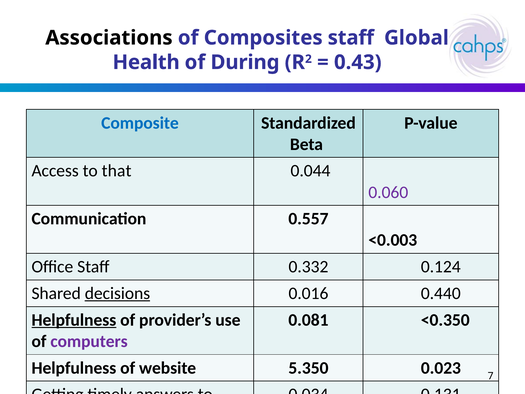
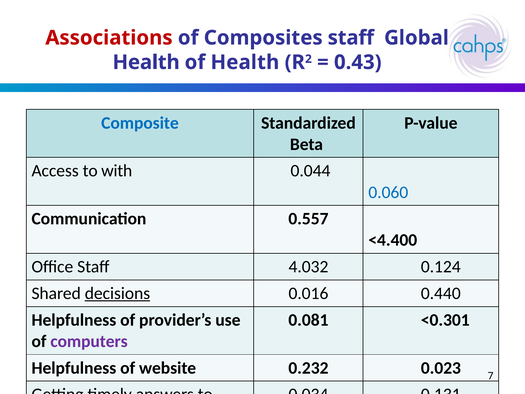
Associations colour: black -> red
of During: During -> Health
that: that -> with
0.060 colour: purple -> blue
<0.003: <0.003 -> <4.400
0.332: 0.332 -> 4.032
Helpfulness at (74, 320) underline: present -> none
<0.350: <0.350 -> <0.301
5.350: 5.350 -> 0.232
